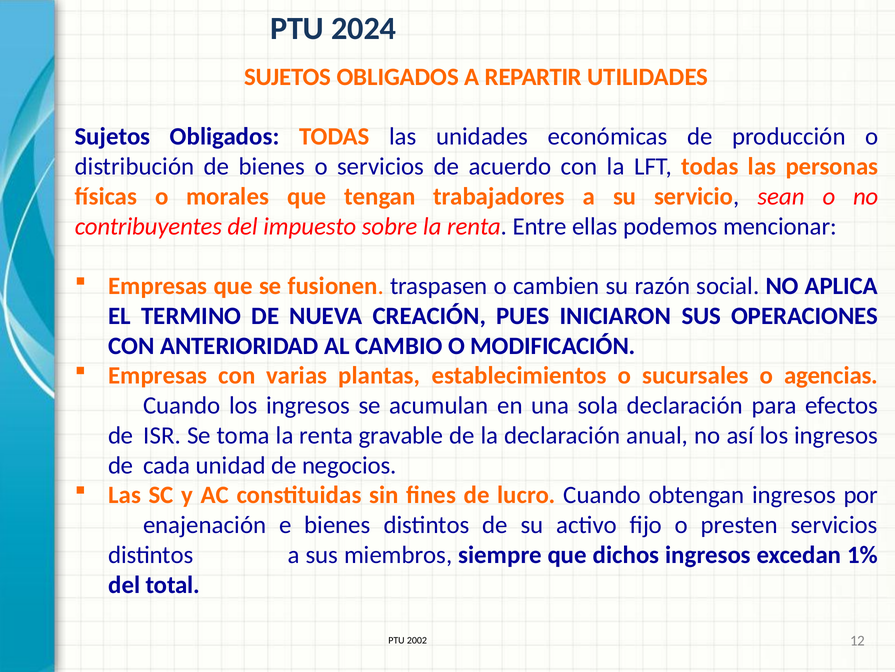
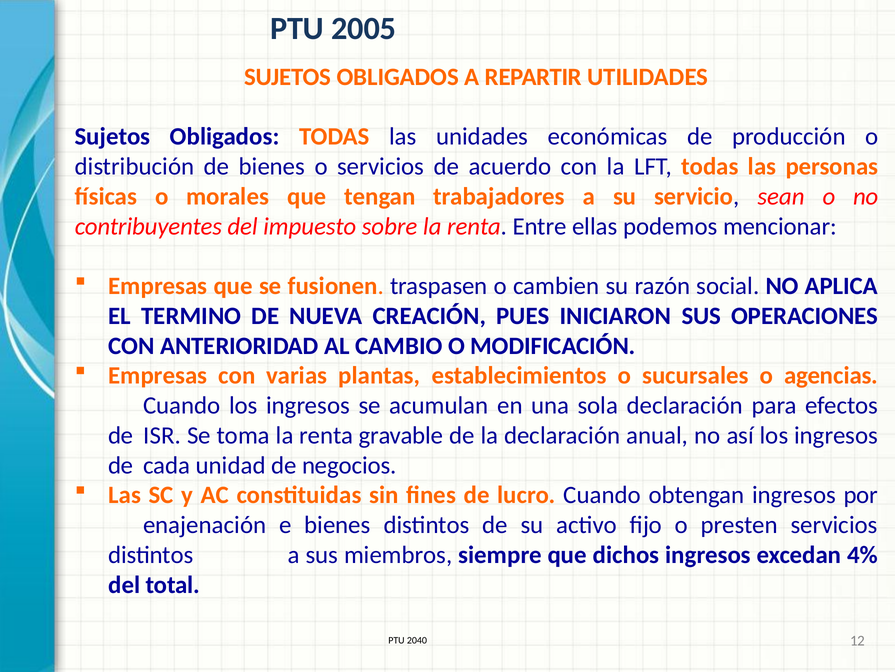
2024: 2024 -> 2005
1%: 1% -> 4%
2002: 2002 -> 2040
